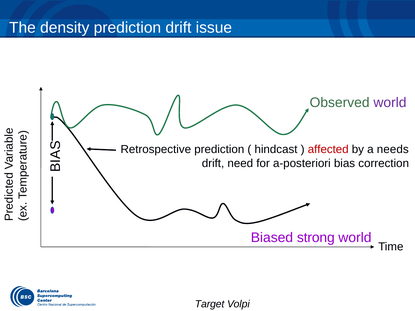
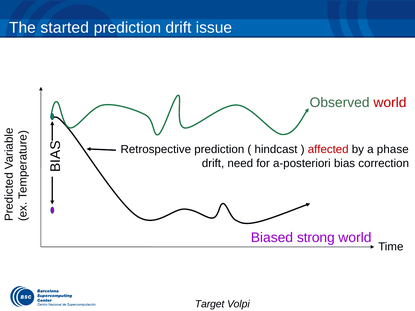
density: density -> started
world at (390, 103) colour: purple -> red
needs: needs -> phase
